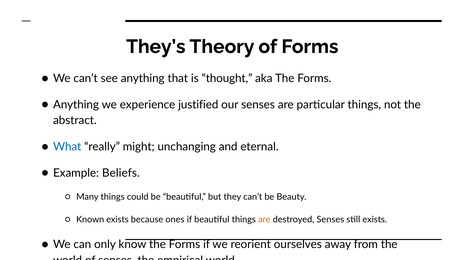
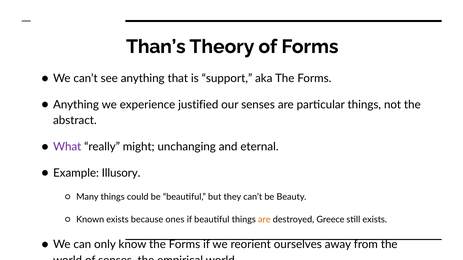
They’s: They’s -> Than’s
thought: thought -> support
What colour: blue -> purple
Beliefs: Beliefs -> Illusory
destroyed Senses: Senses -> Greece
